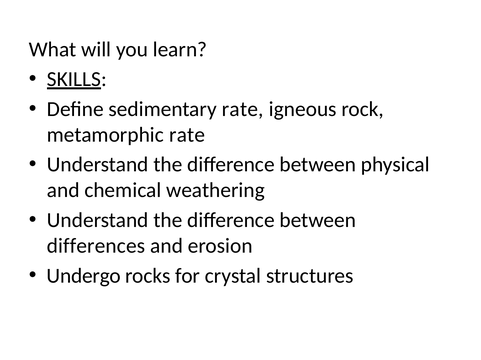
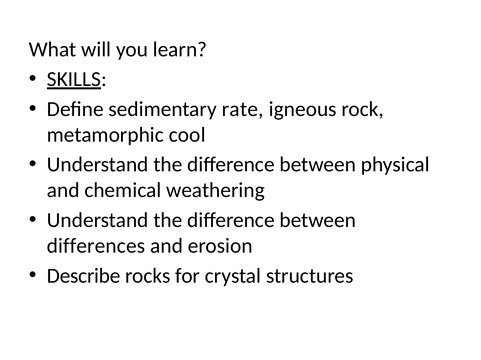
metamorphic rate: rate -> cool
Undergo: Undergo -> Describe
